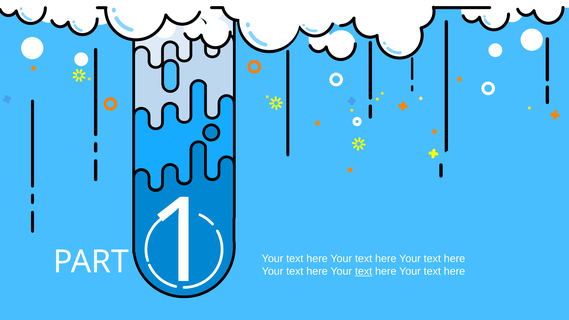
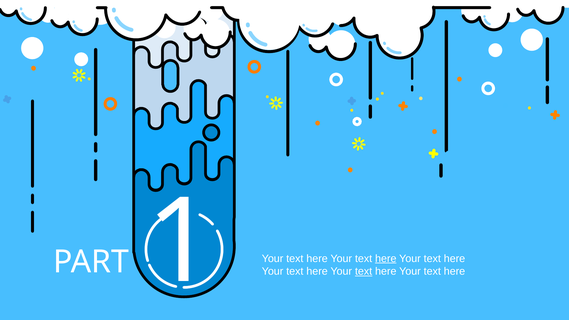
here at (386, 259) underline: none -> present
